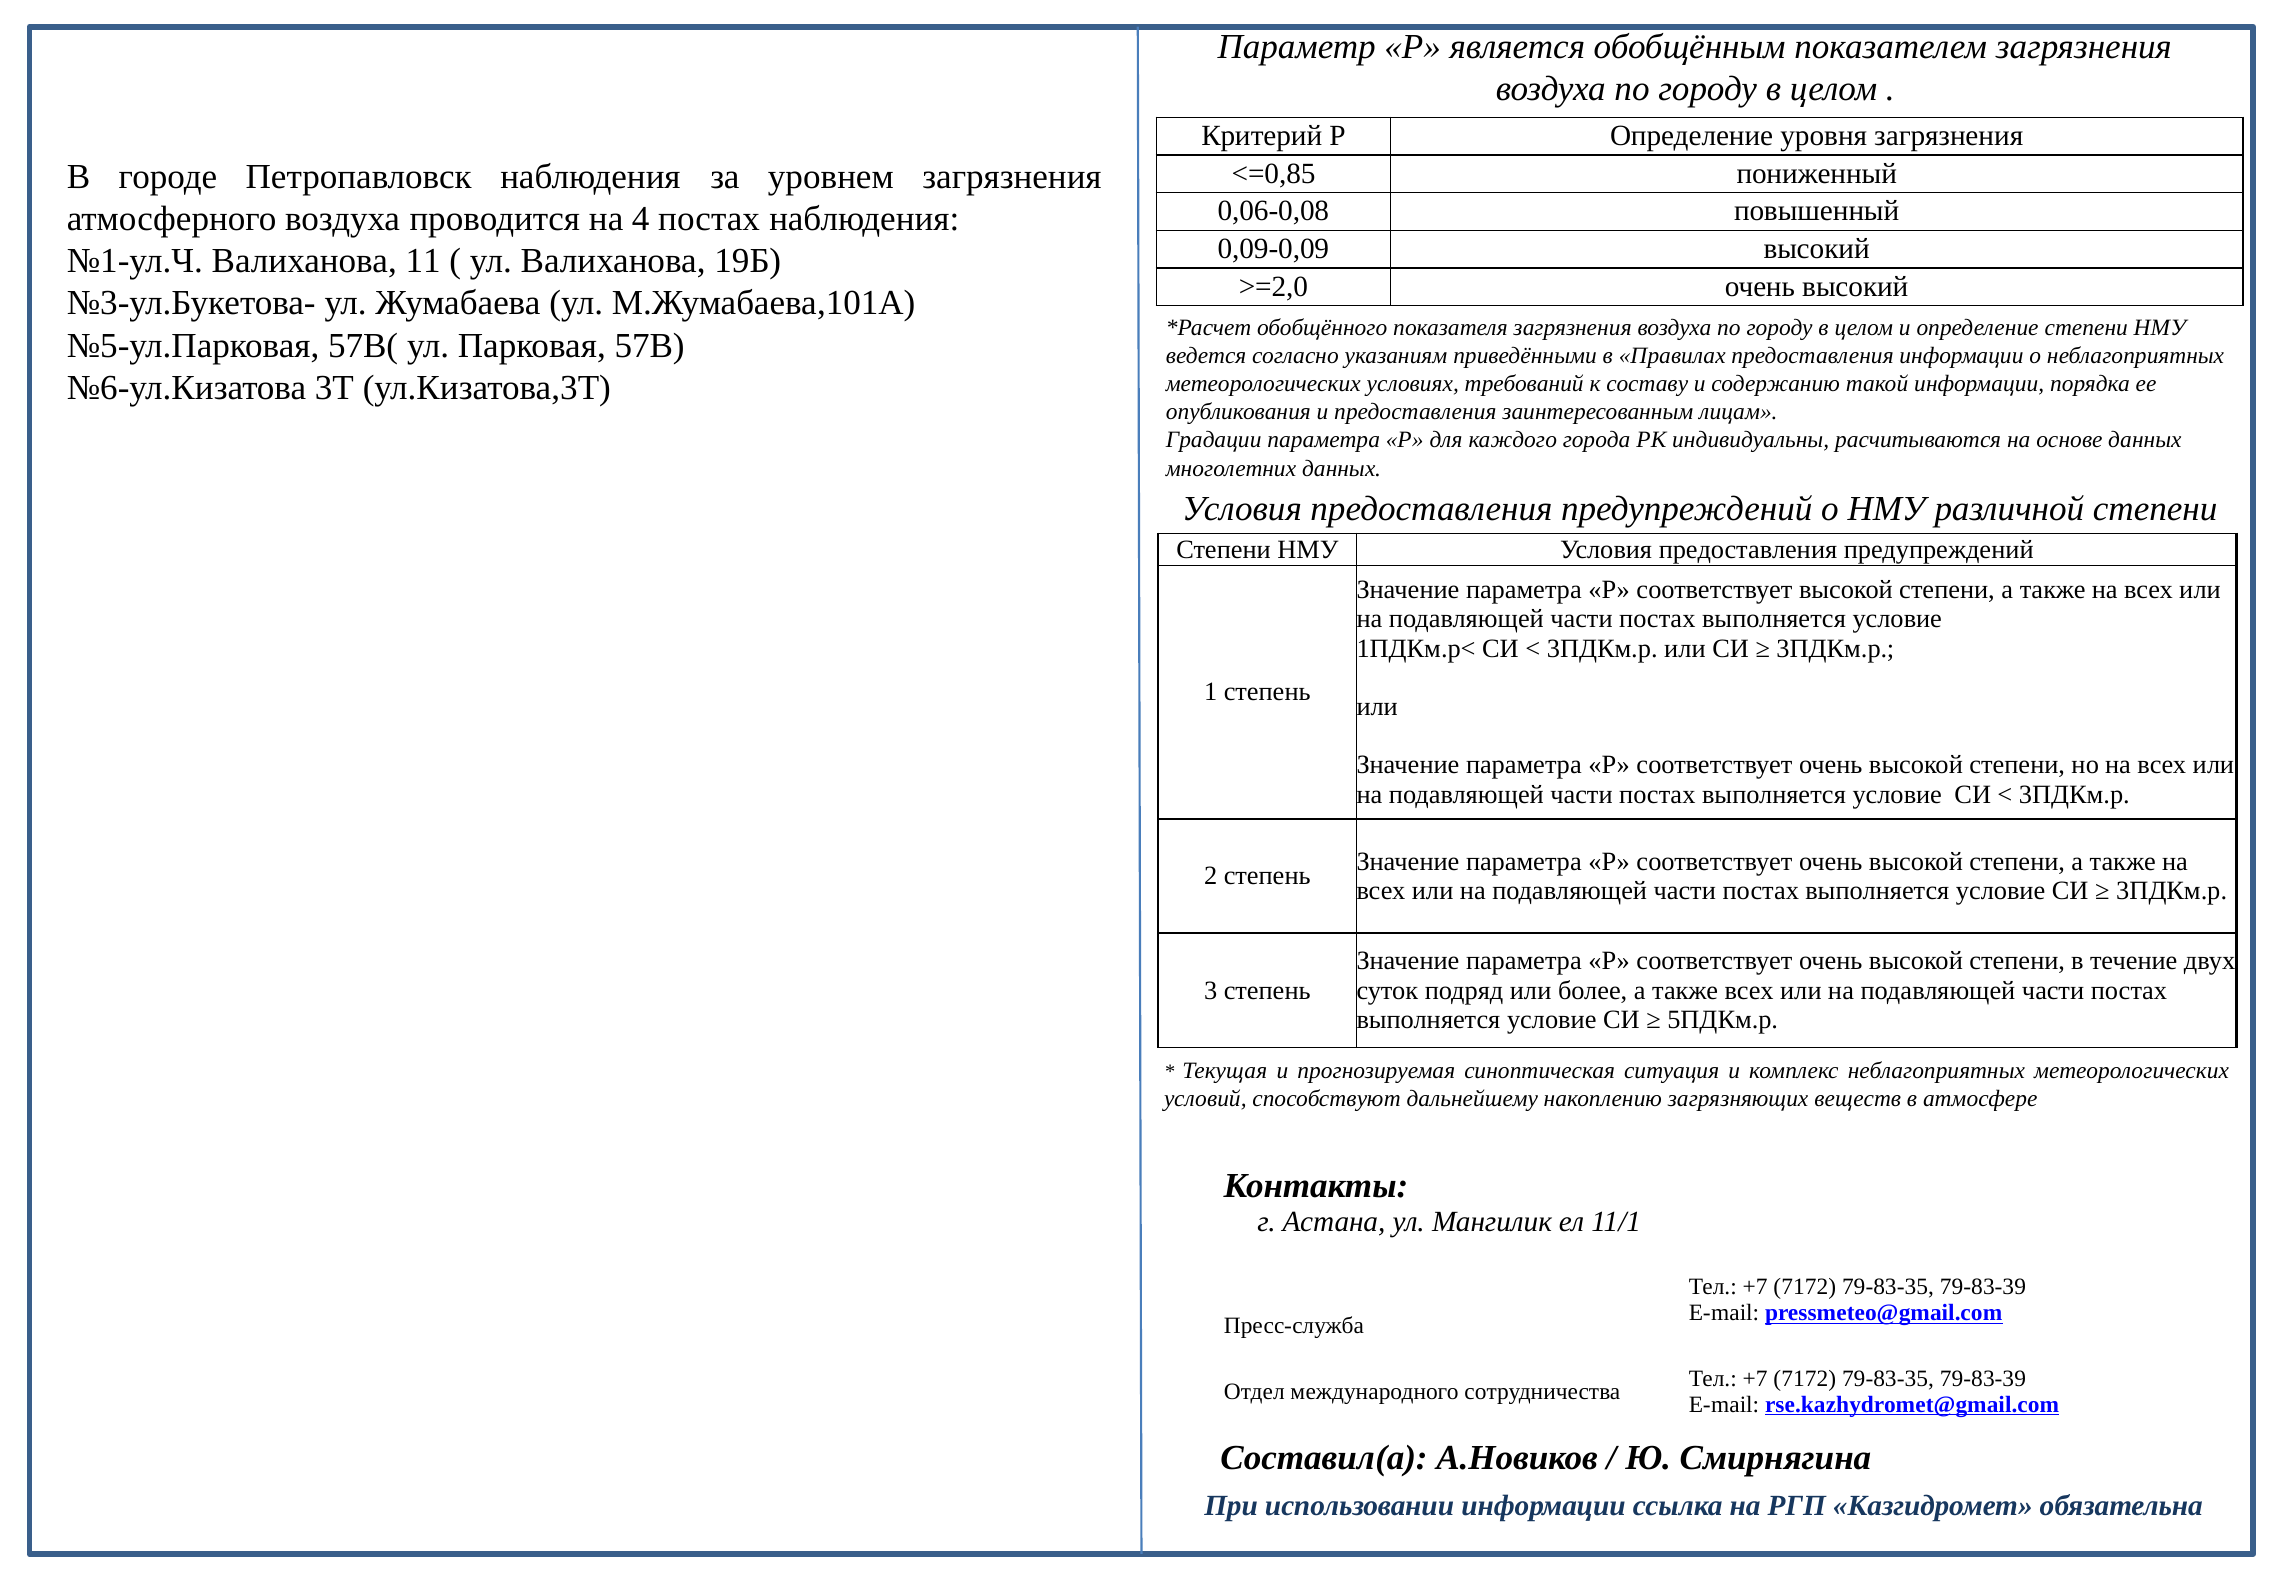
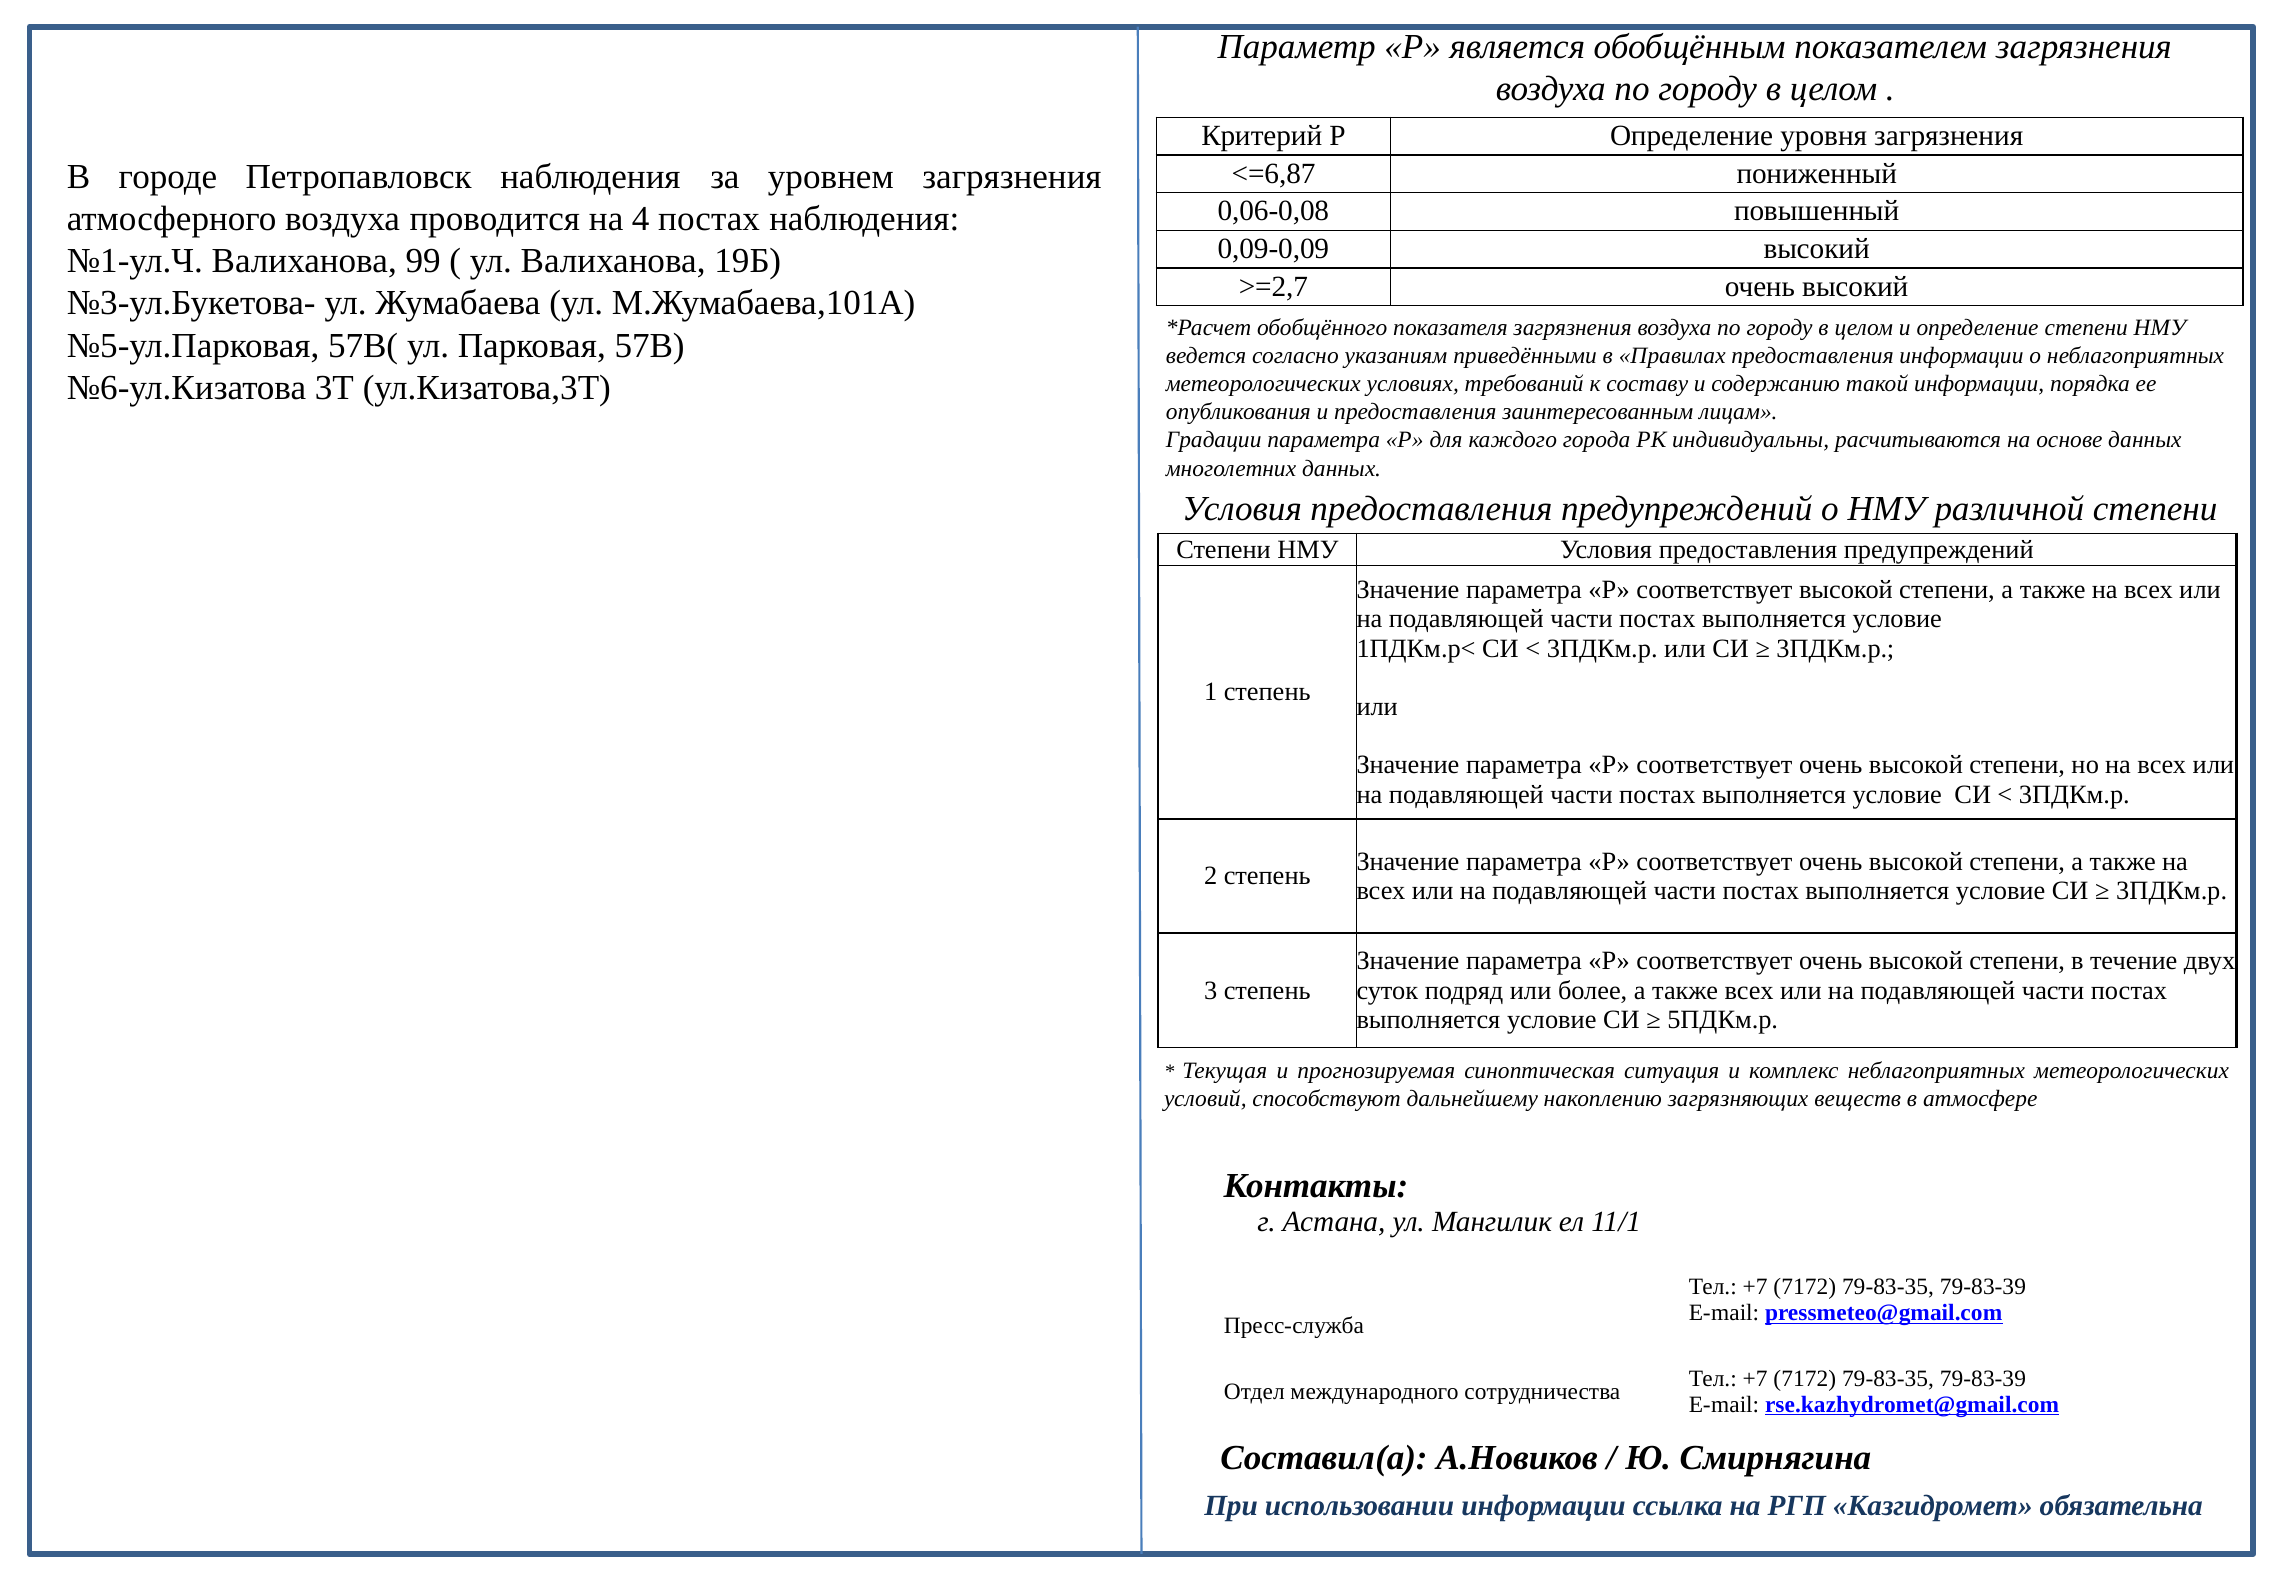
<=0,85: <=0,85 -> <=6,87
11: 11 -> 99
>=2,0: >=2,0 -> >=2,7
